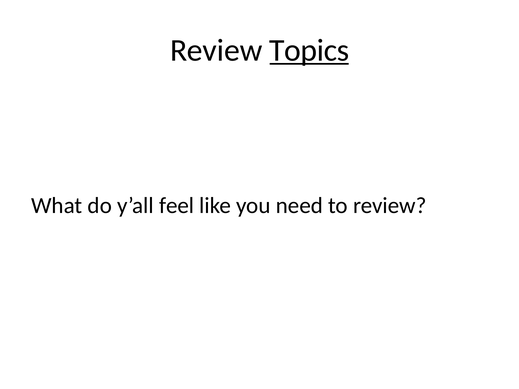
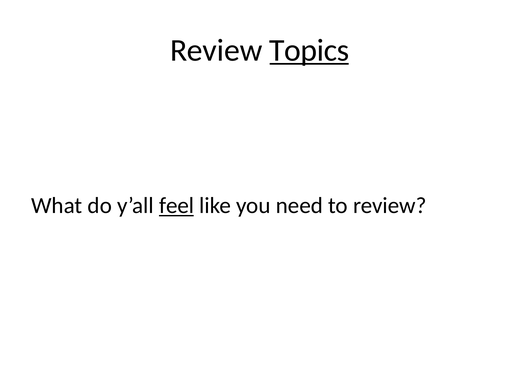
feel underline: none -> present
